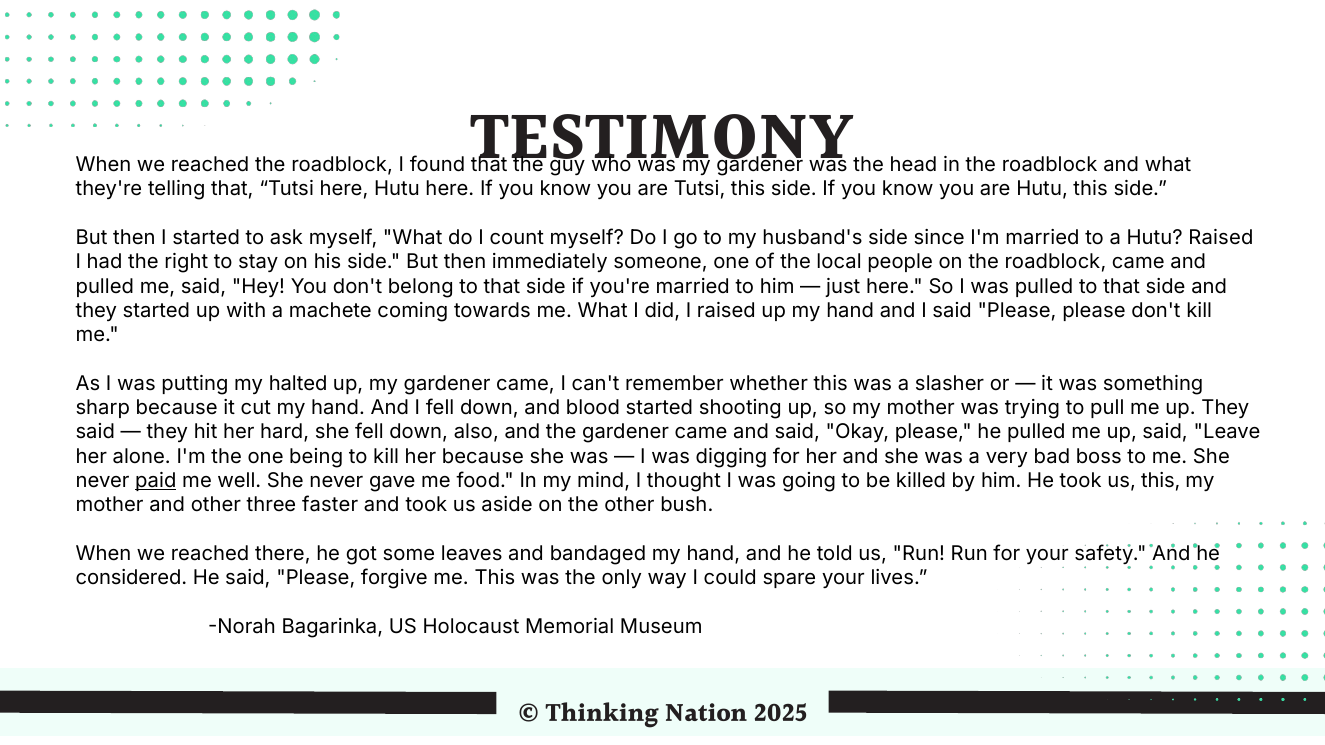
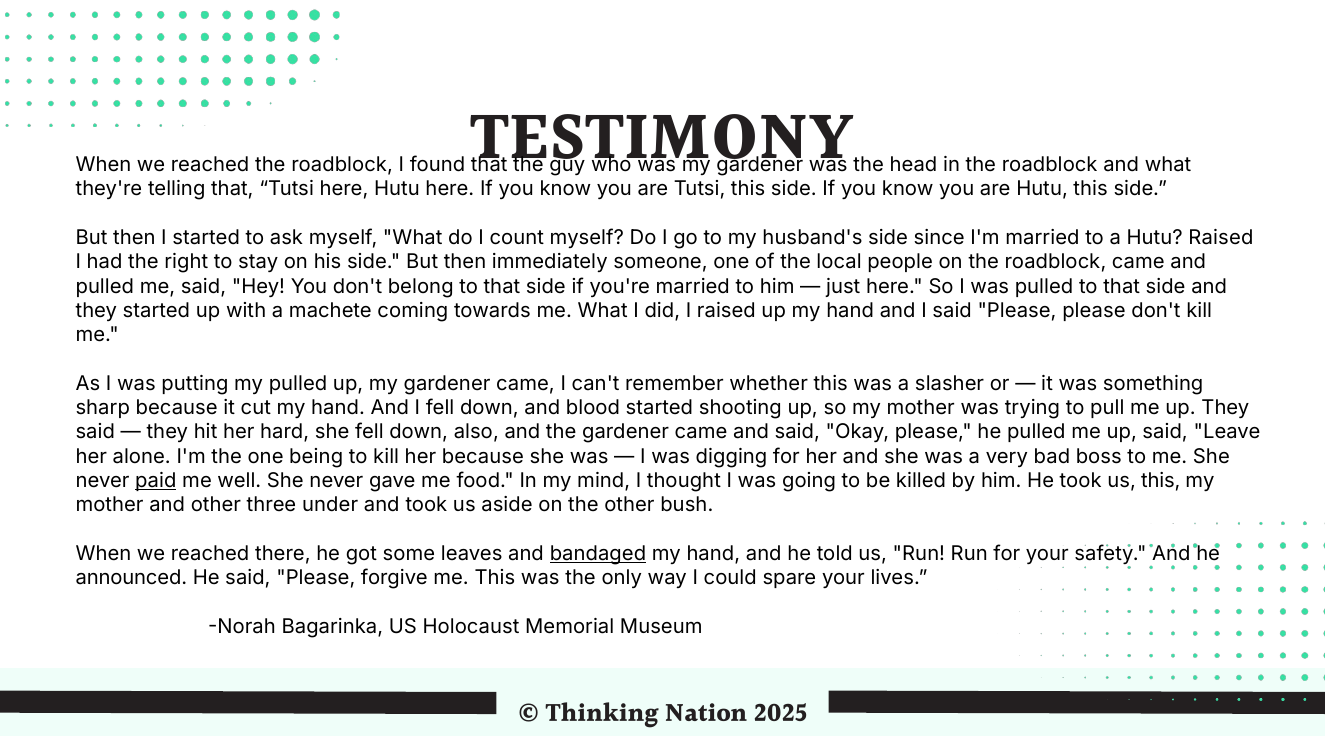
my halted: halted -> pulled
faster: faster -> under
bandaged underline: none -> present
considered: considered -> announced
